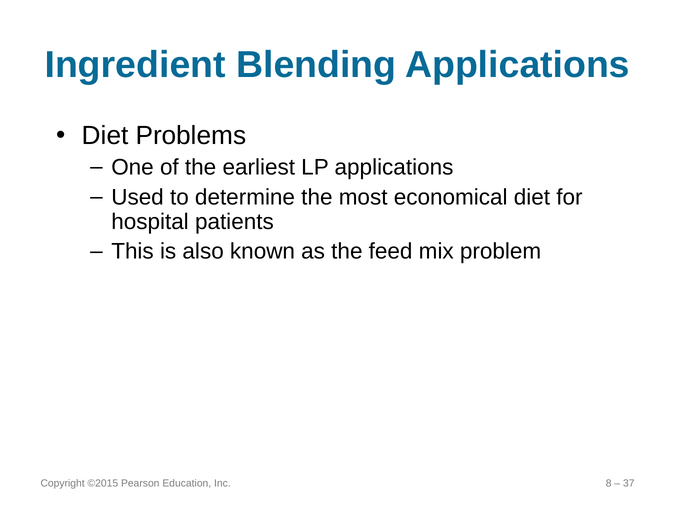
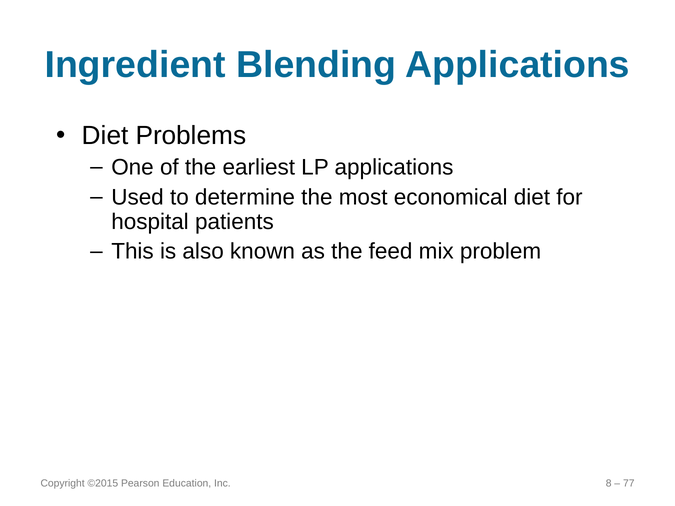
37: 37 -> 77
